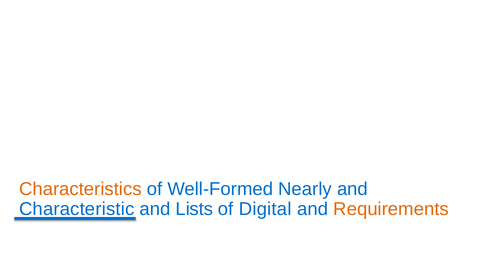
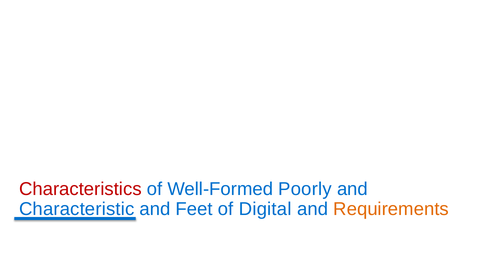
Characteristics colour: orange -> red
Nearly: Nearly -> Poorly
Lists: Lists -> Feet
